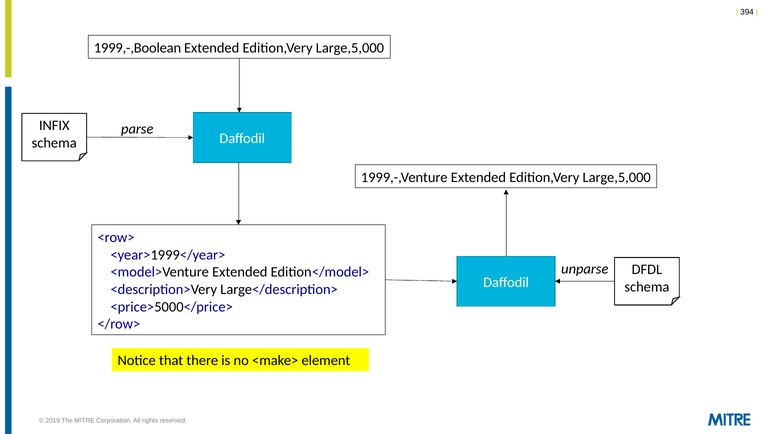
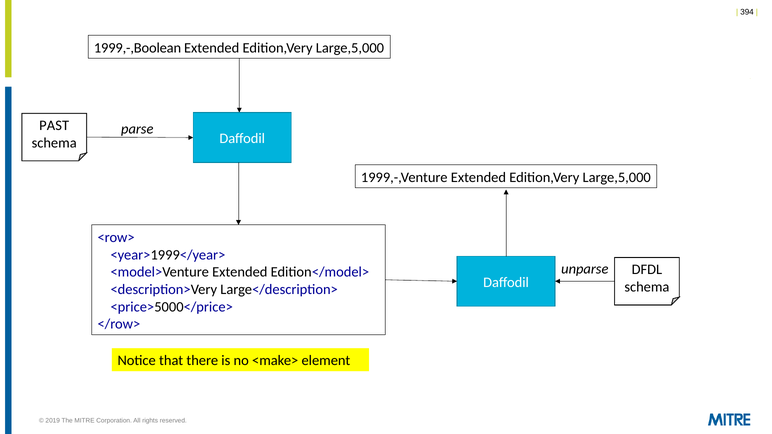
INFIX: INFIX -> PAST
